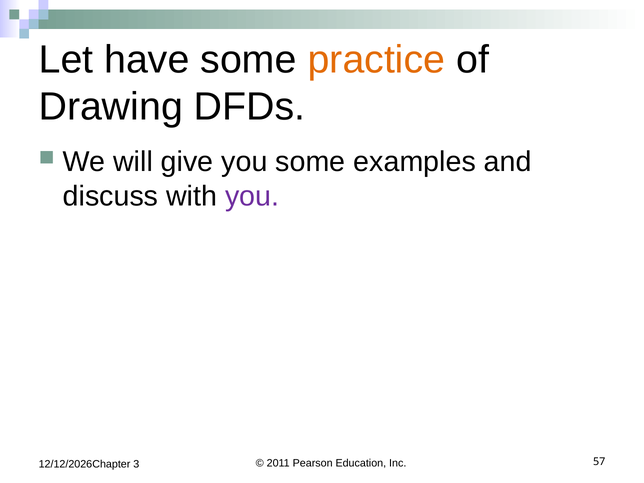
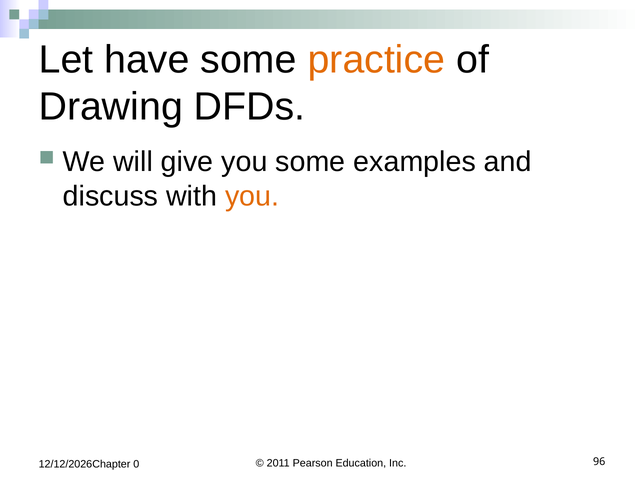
you at (252, 196) colour: purple -> orange
57: 57 -> 96
3: 3 -> 0
